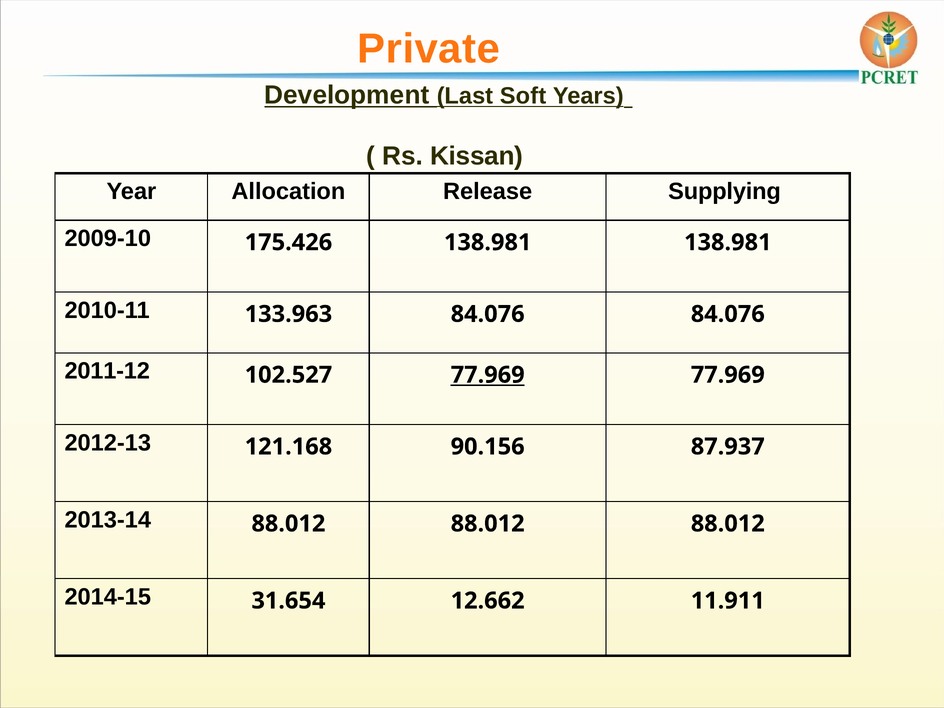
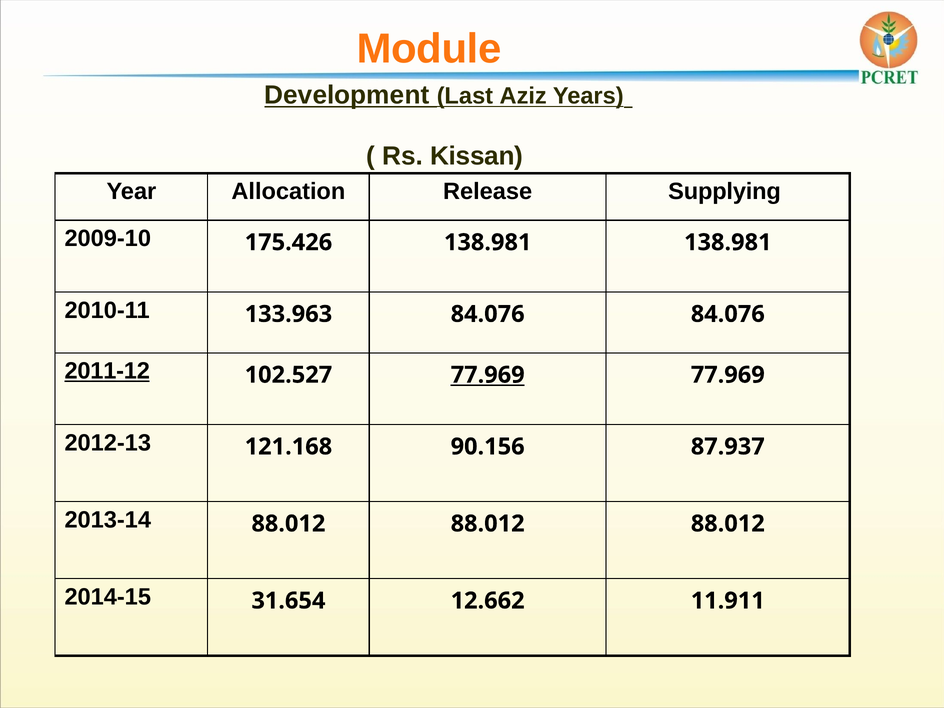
Private: Private -> Module
Soft: Soft -> Aziz
2011-12 underline: none -> present
